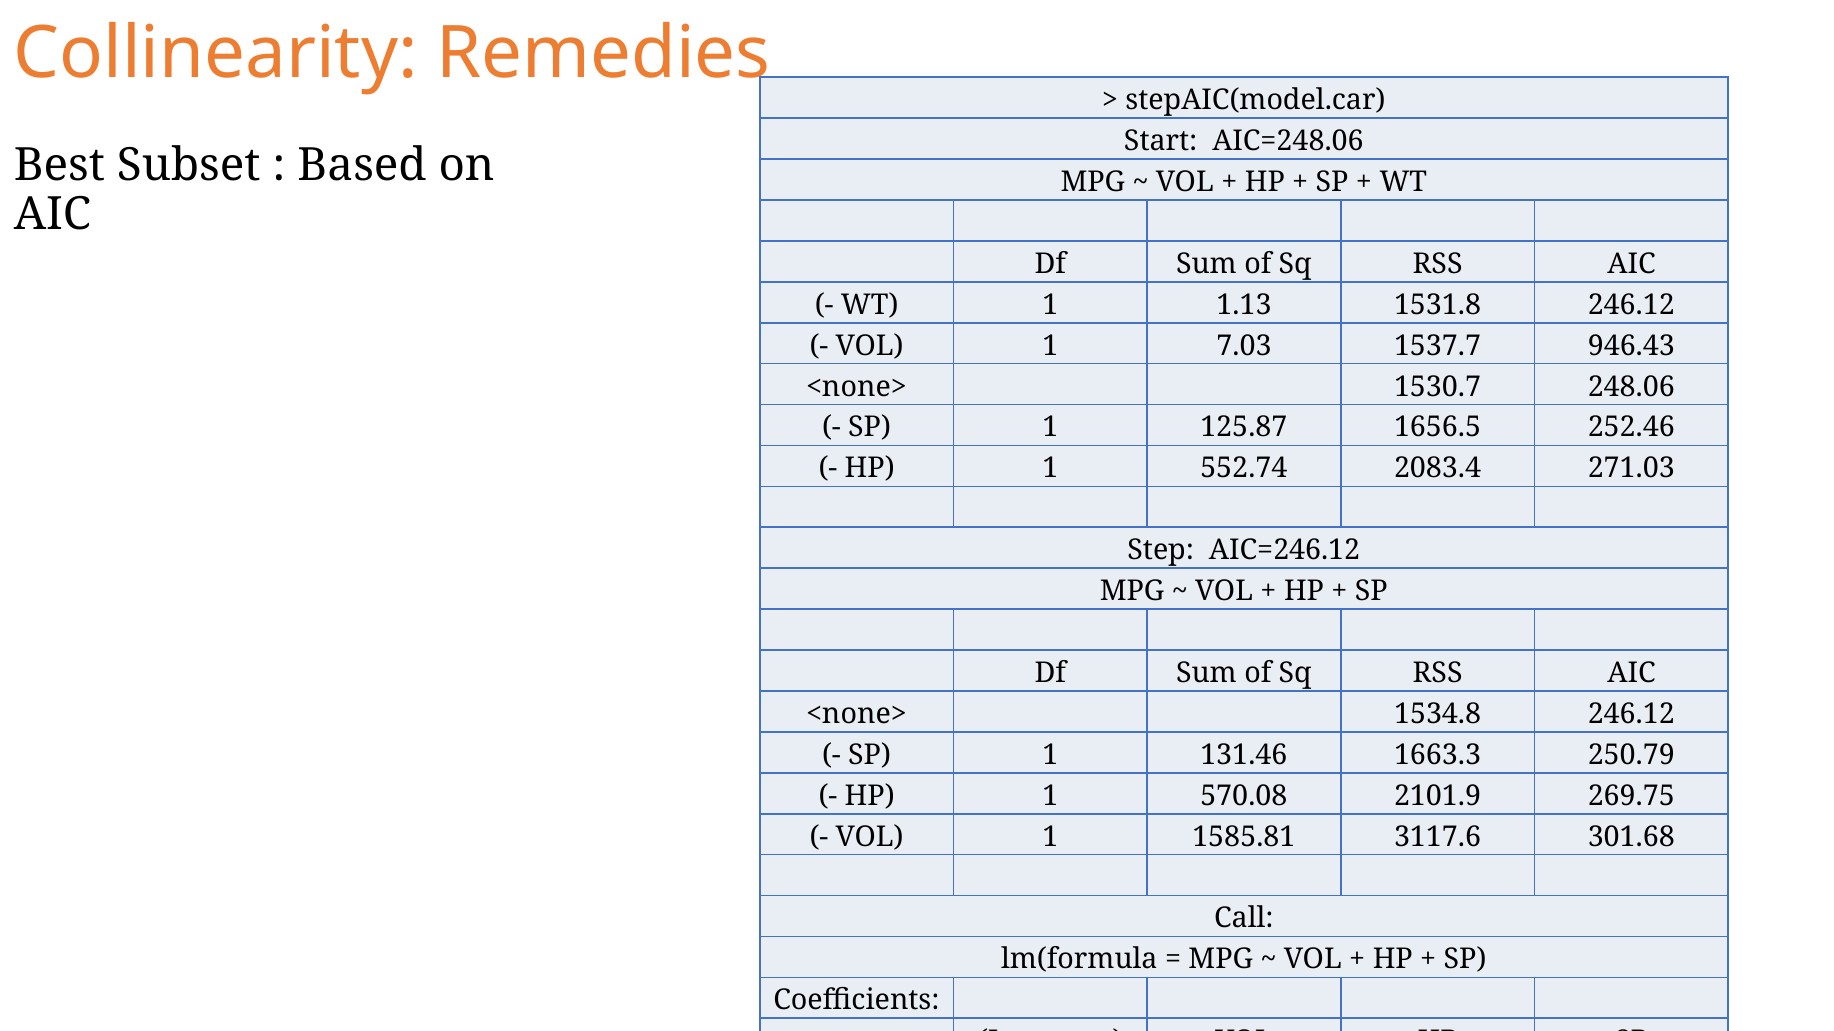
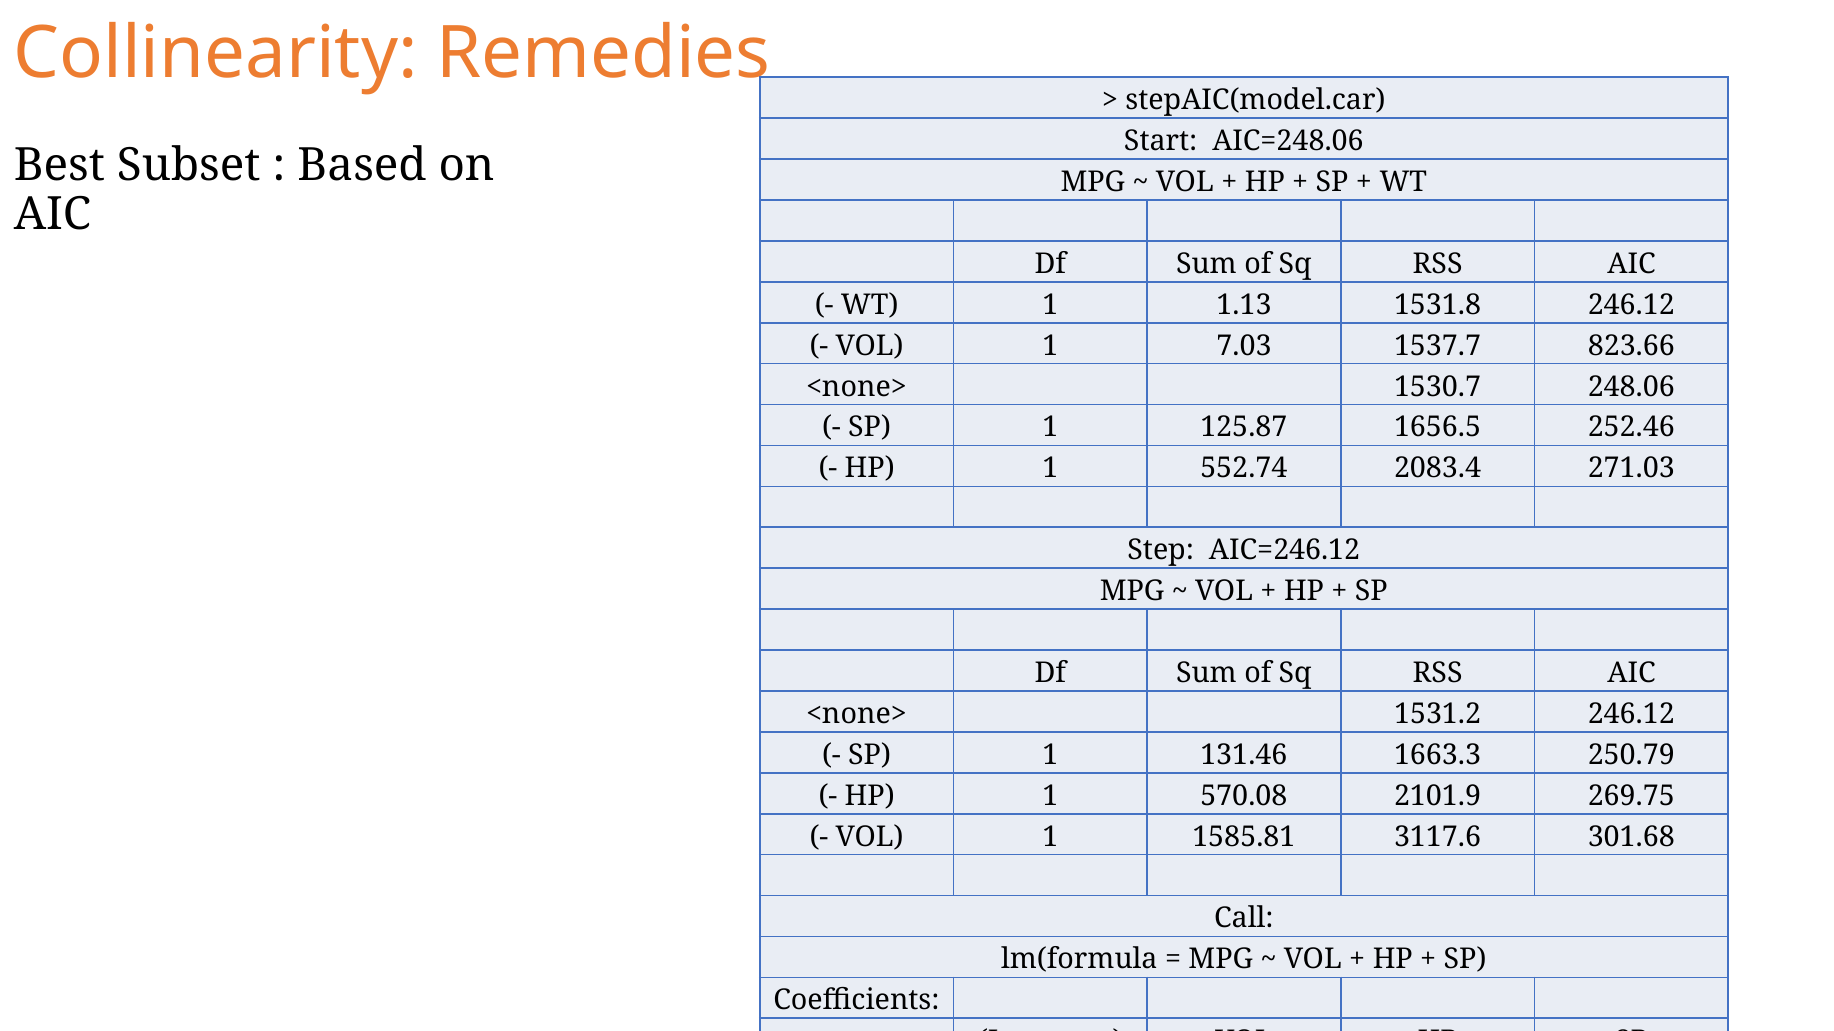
946.43: 946.43 -> 823.66
1534.8: 1534.8 -> 1531.2
